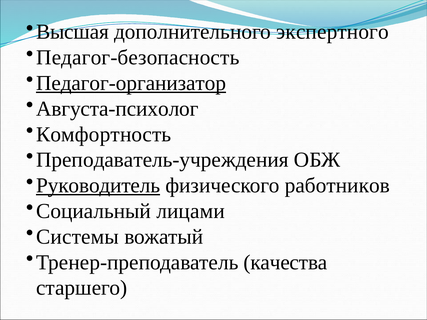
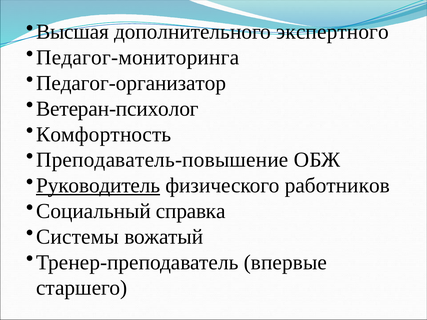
Педагог-безопасность: Педагог-безопасность -> Педагог-мониторинга
Педагог-организатор underline: present -> none
Августа-психолог: Августа-психолог -> Ветеран-психолог
Преподаватель-учреждения: Преподаватель-учреждения -> Преподаватель-повышение
лицами: лицами -> справка
качества: качества -> впервые
